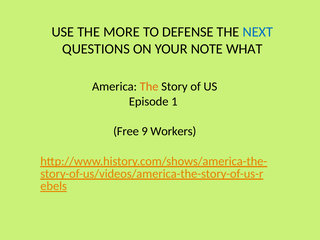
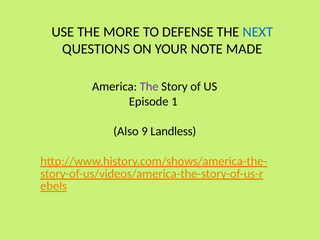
WHAT: WHAT -> MADE
The at (149, 87) colour: orange -> purple
Free: Free -> Also
Workers: Workers -> Landless
